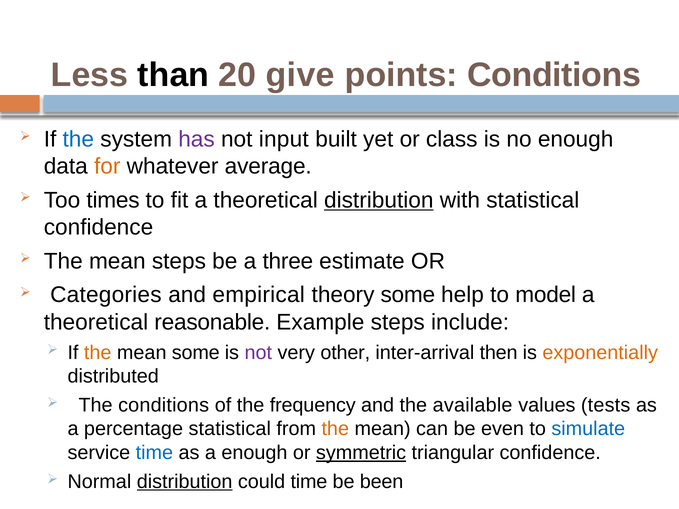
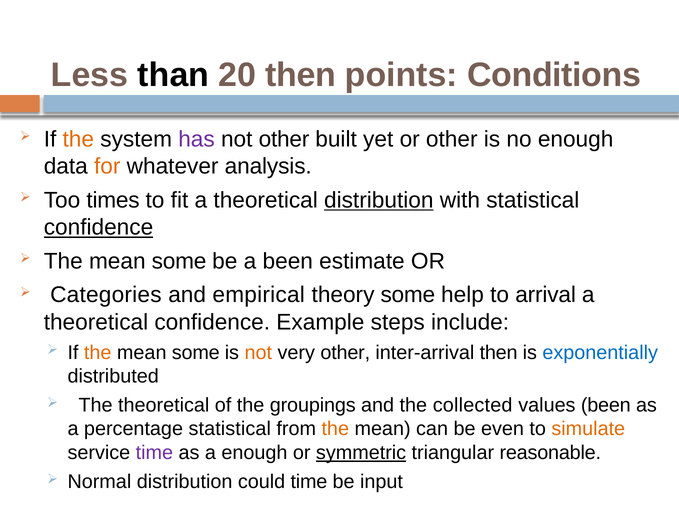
20 give: give -> then
the at (78, 139) colour: blue -> orange
not input: input -> other
or class: class -> other
average: average -> analysis
confidence at (99, 228) underline: none -> present
steps at (179, 261): steps -> some
a three: three -> been
model: model -> arrival
theoretical reasonable: reasonable -> confidence
not at (258, 353) colour: purple -> orange
exponentially colour: orange -> blue
The conditions: conditions -> theoretical
frequency: frequency -> groupings
available: available -> collected
values tests: tests -> been
simulate colour: blue -> orange
time at (154, 453) colour: blue -> purple
triangular confidence: confidence -> reasonable
distribution at (185, 482) underline: present -> none
been: been -> input
